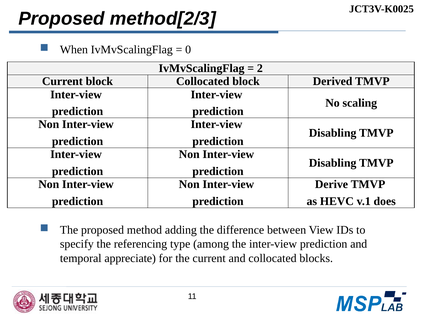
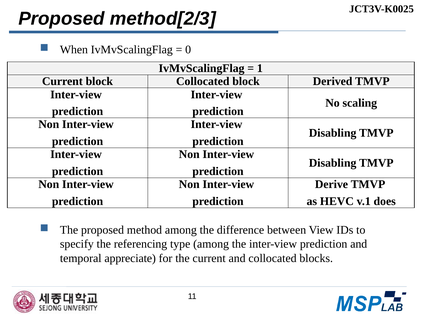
2: 2 -> 1
method adding: adding -> among
